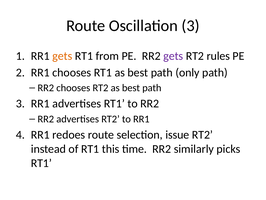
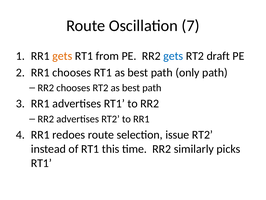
Oscillation 3: 3 -> 7
gets at (173, 56) colour: purple -> blue
rules: rules -> draft
